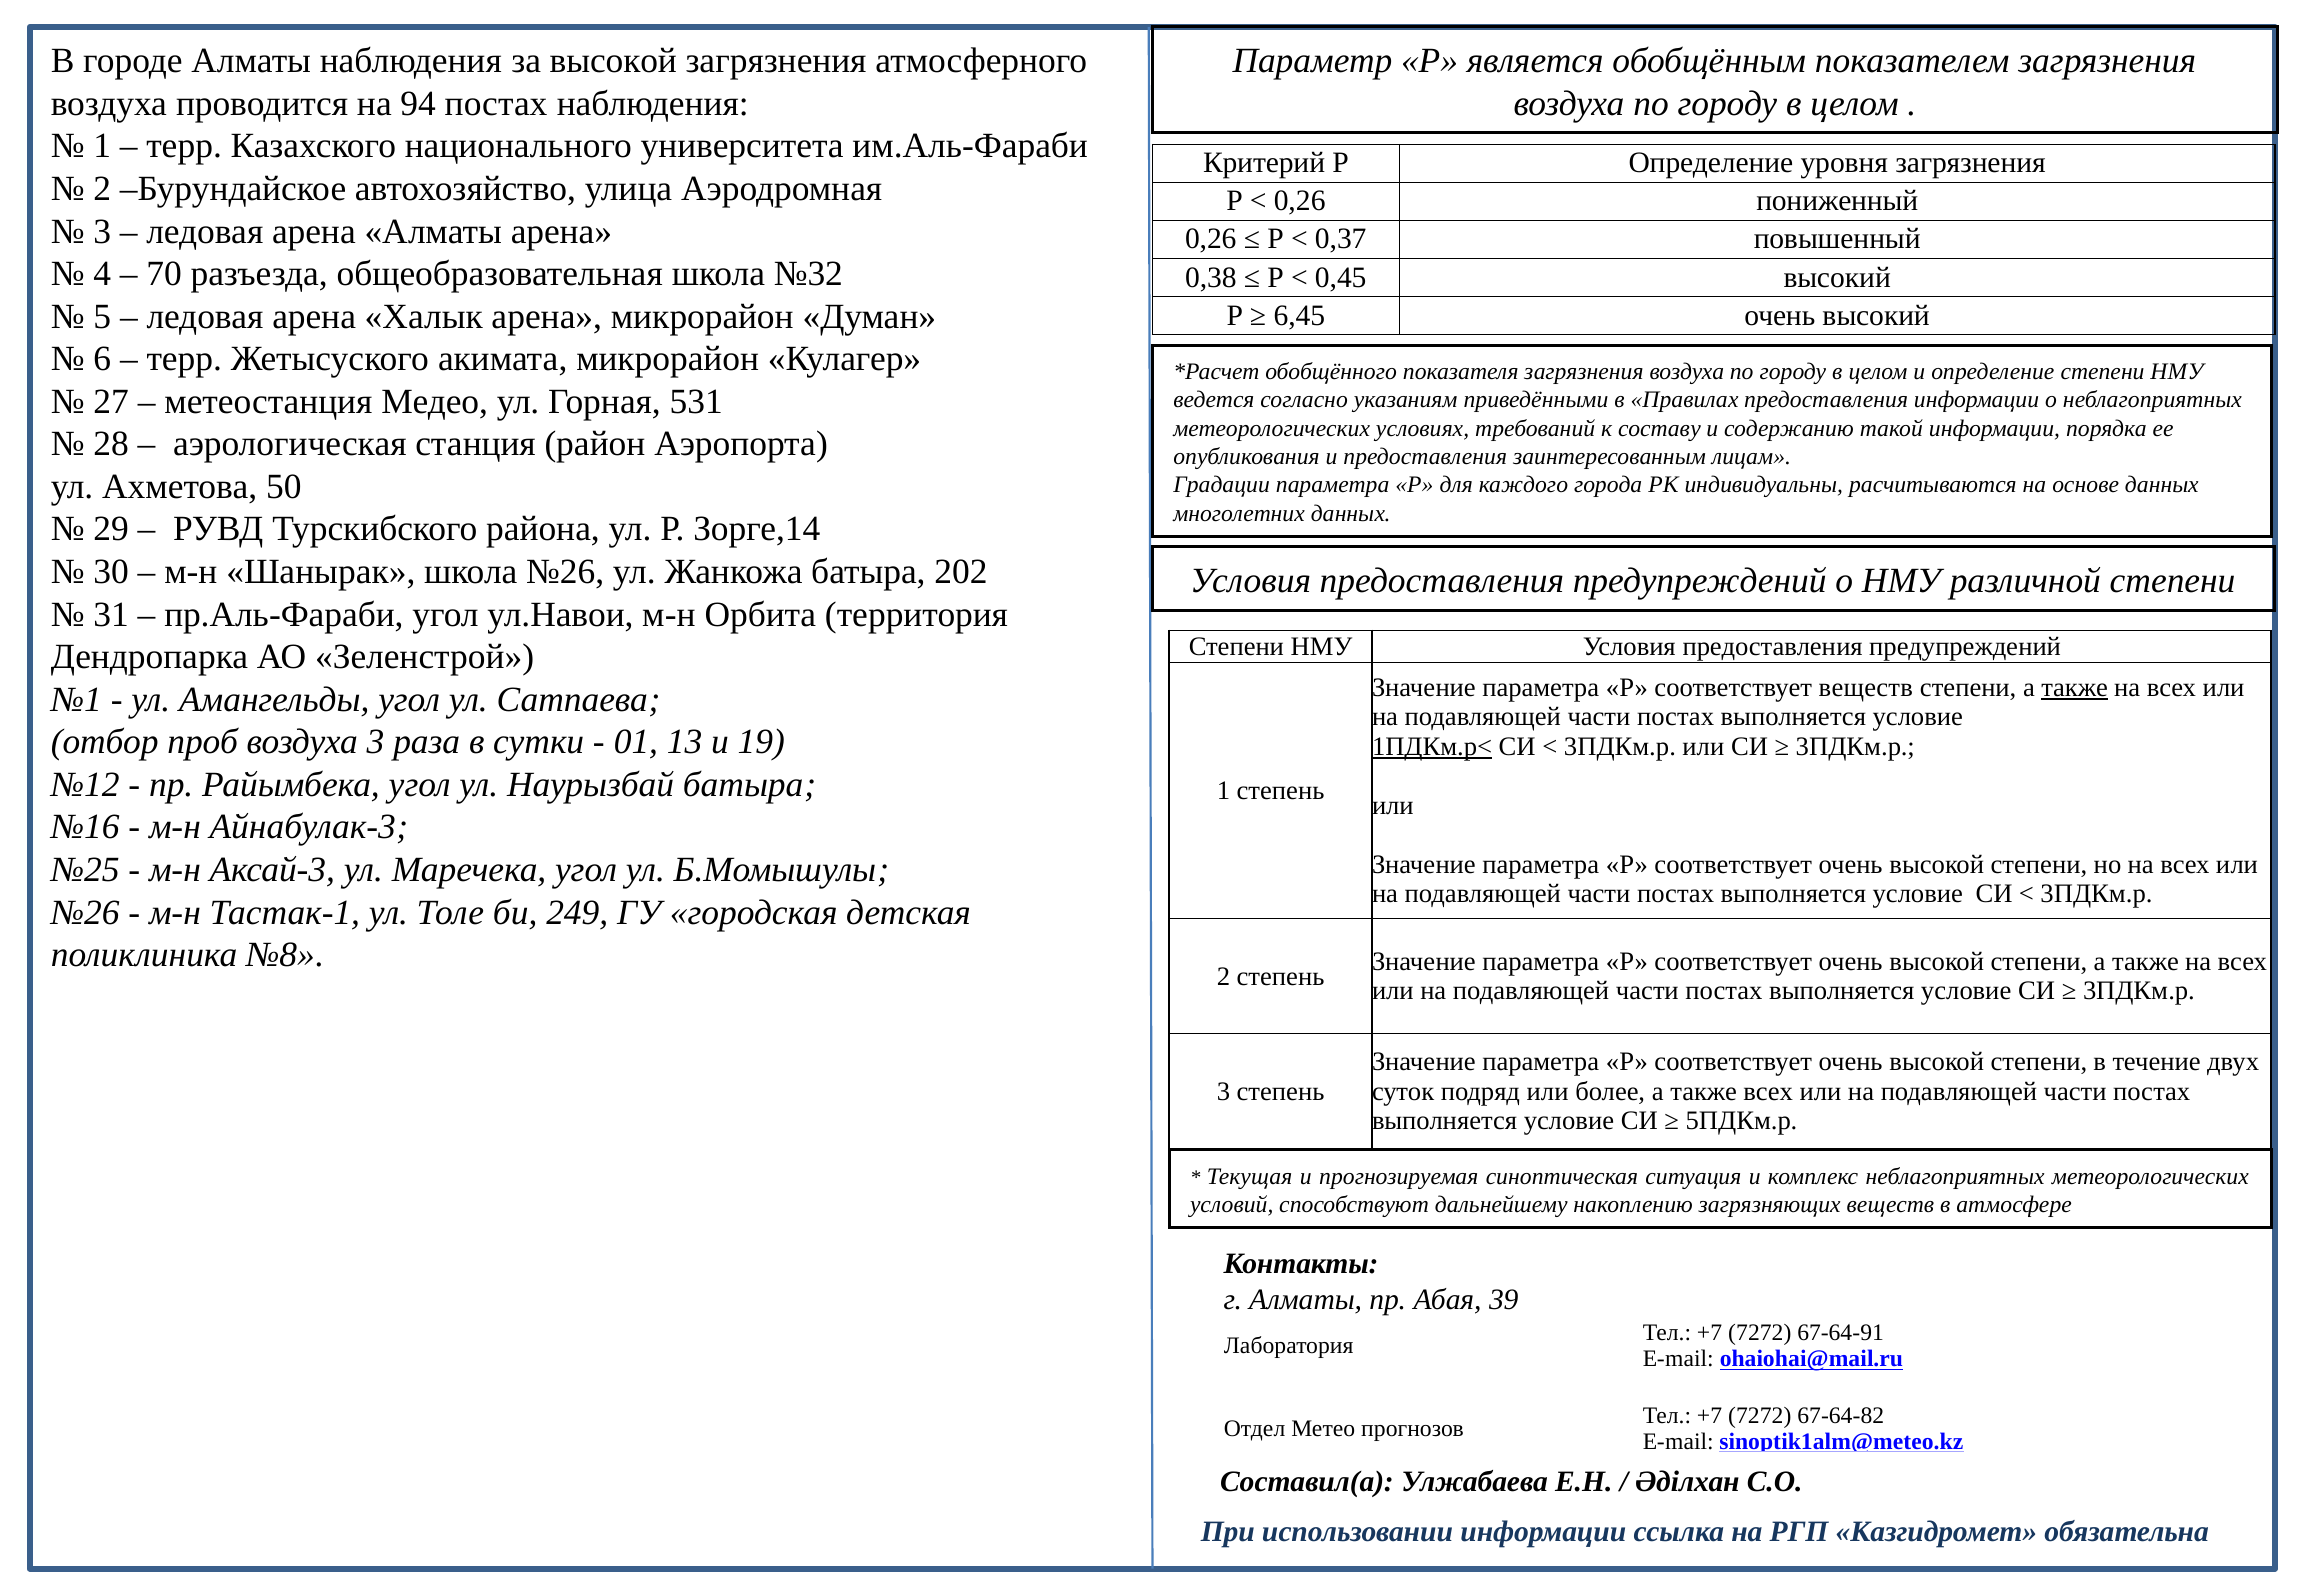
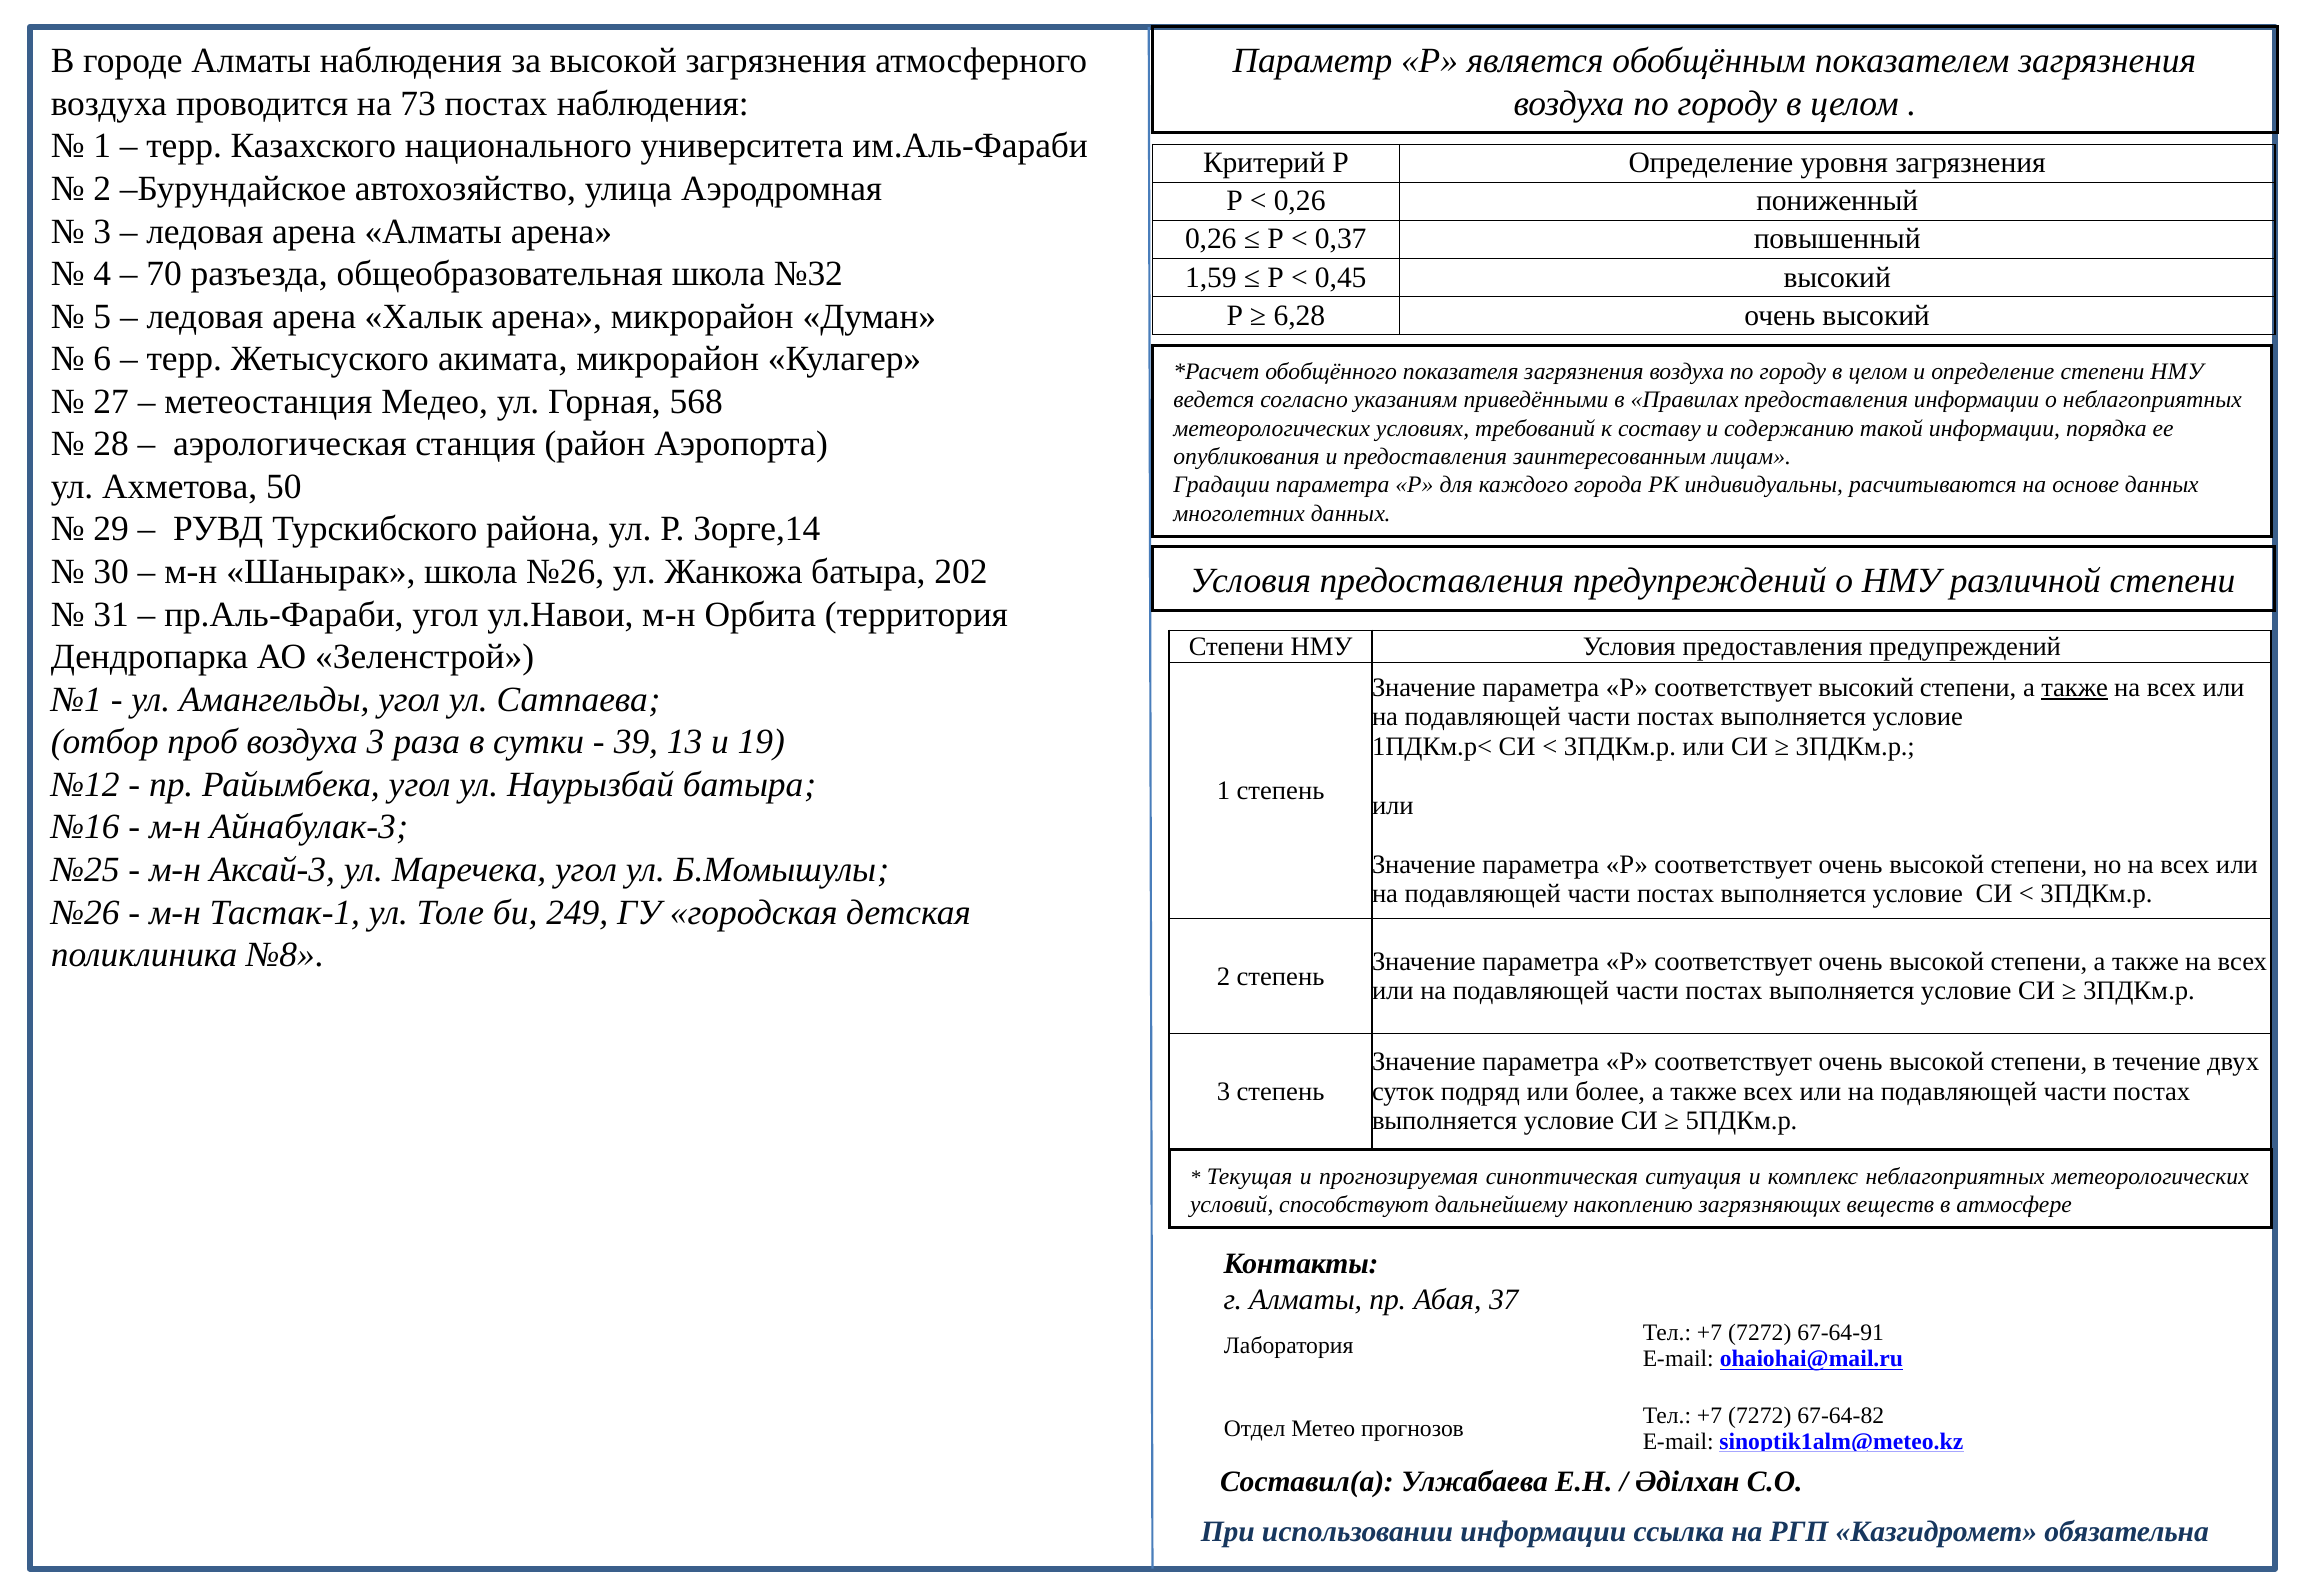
94: 94 -> 73
0,38: 0,38 -> 1,59
6,45: 6,45 -> 6,28
531: 531 -> 568
соответствует веществ: веществ -> высокий
01: 01 -> 39
1ПДКм.р< underline: present -> none
39: 39 -> 37
